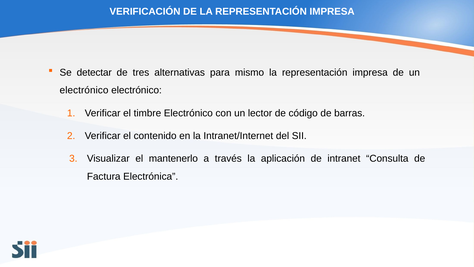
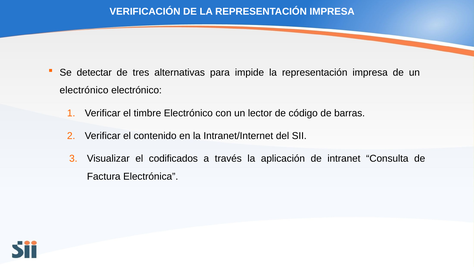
mismo: mismo -> impide
mantenerlo: mantenerlo -> codificados
